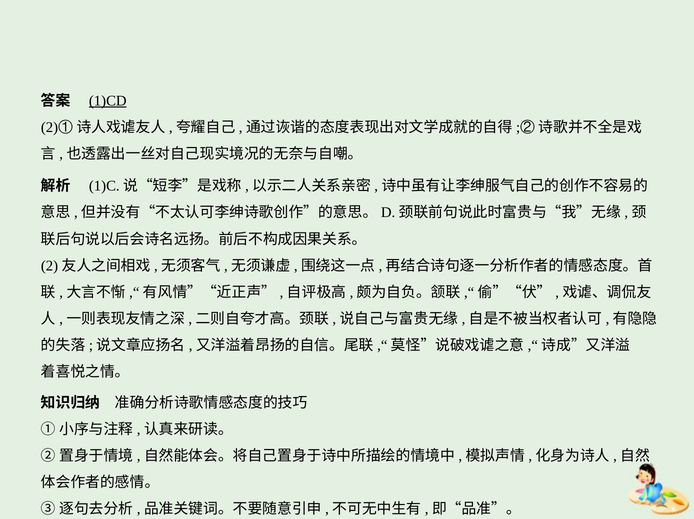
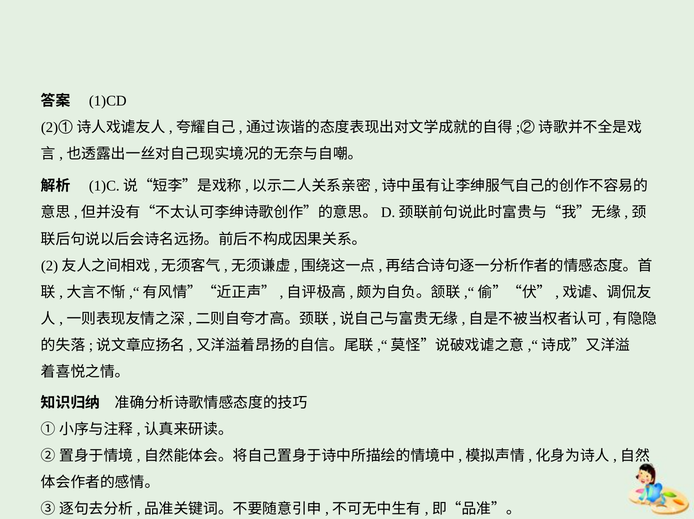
1)CD underline: present -> none
